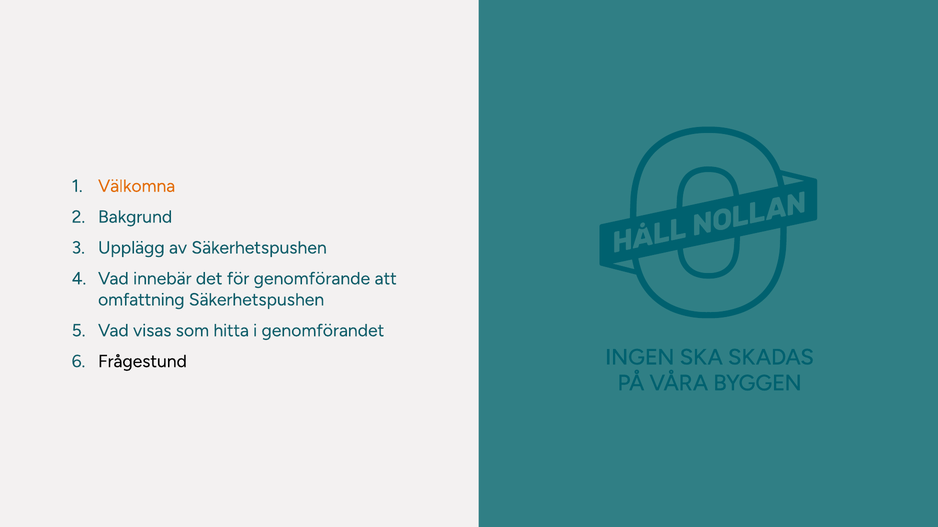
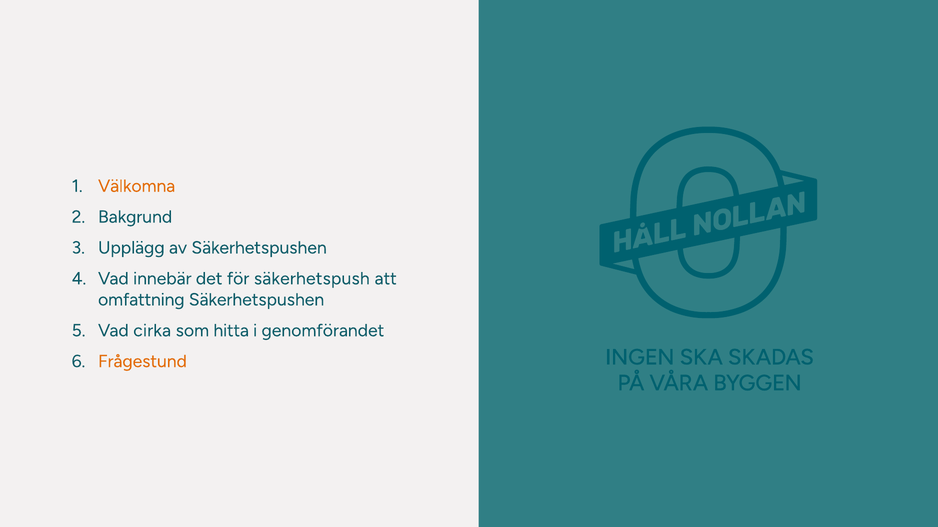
genomförande: genomförande -> säkerhetspush
visas: visas -> cirka
Frågestund colour: black -> orange
